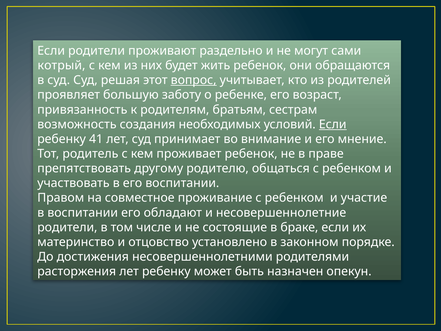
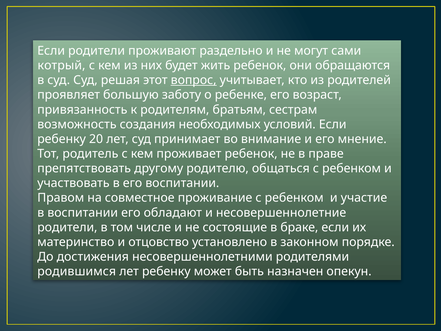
Если at (333, 124) underline: present -> none
41: 41 -> 20
расторжения: расторжения -> родившимся
